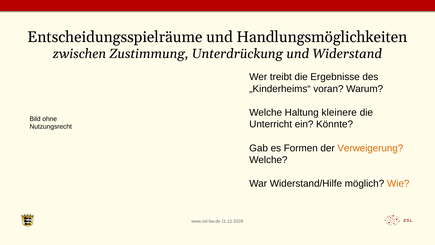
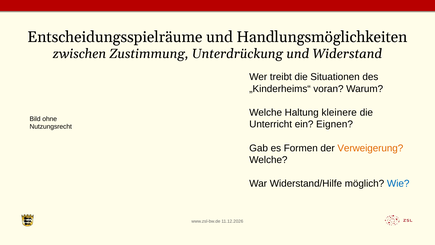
Ergebnisse: Ergebnisse -> Situationen
Könnte: Könnte -> Eignen
Wie colour: orange -> blue
